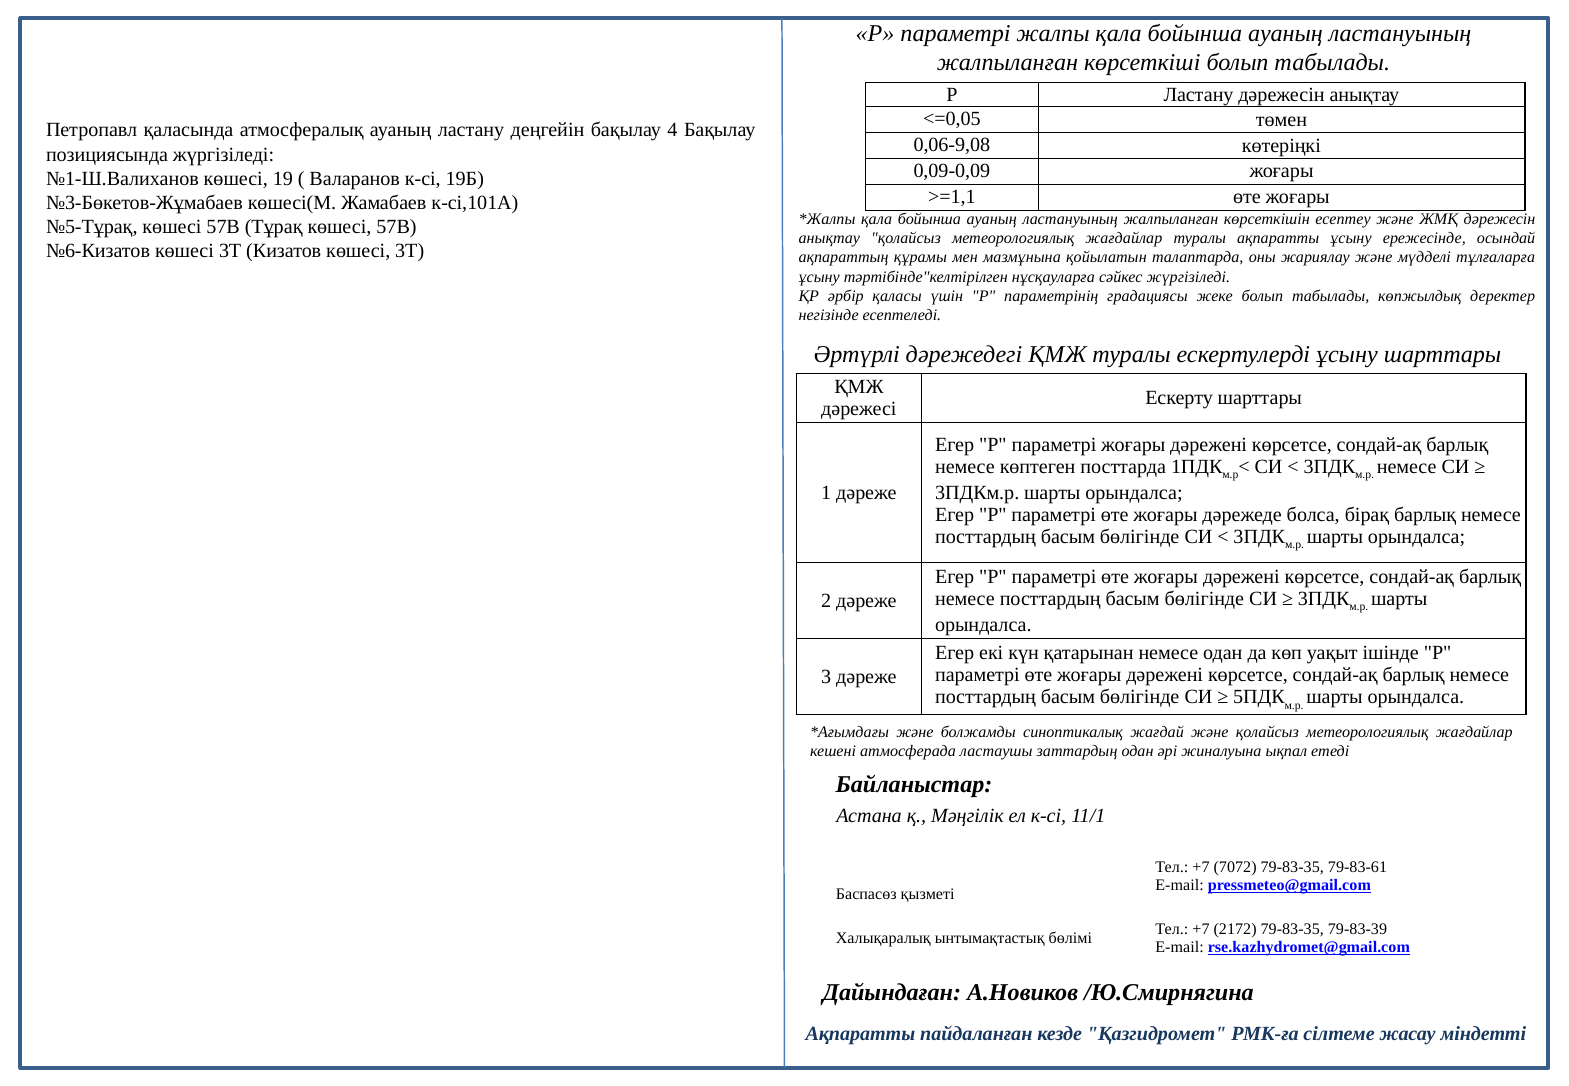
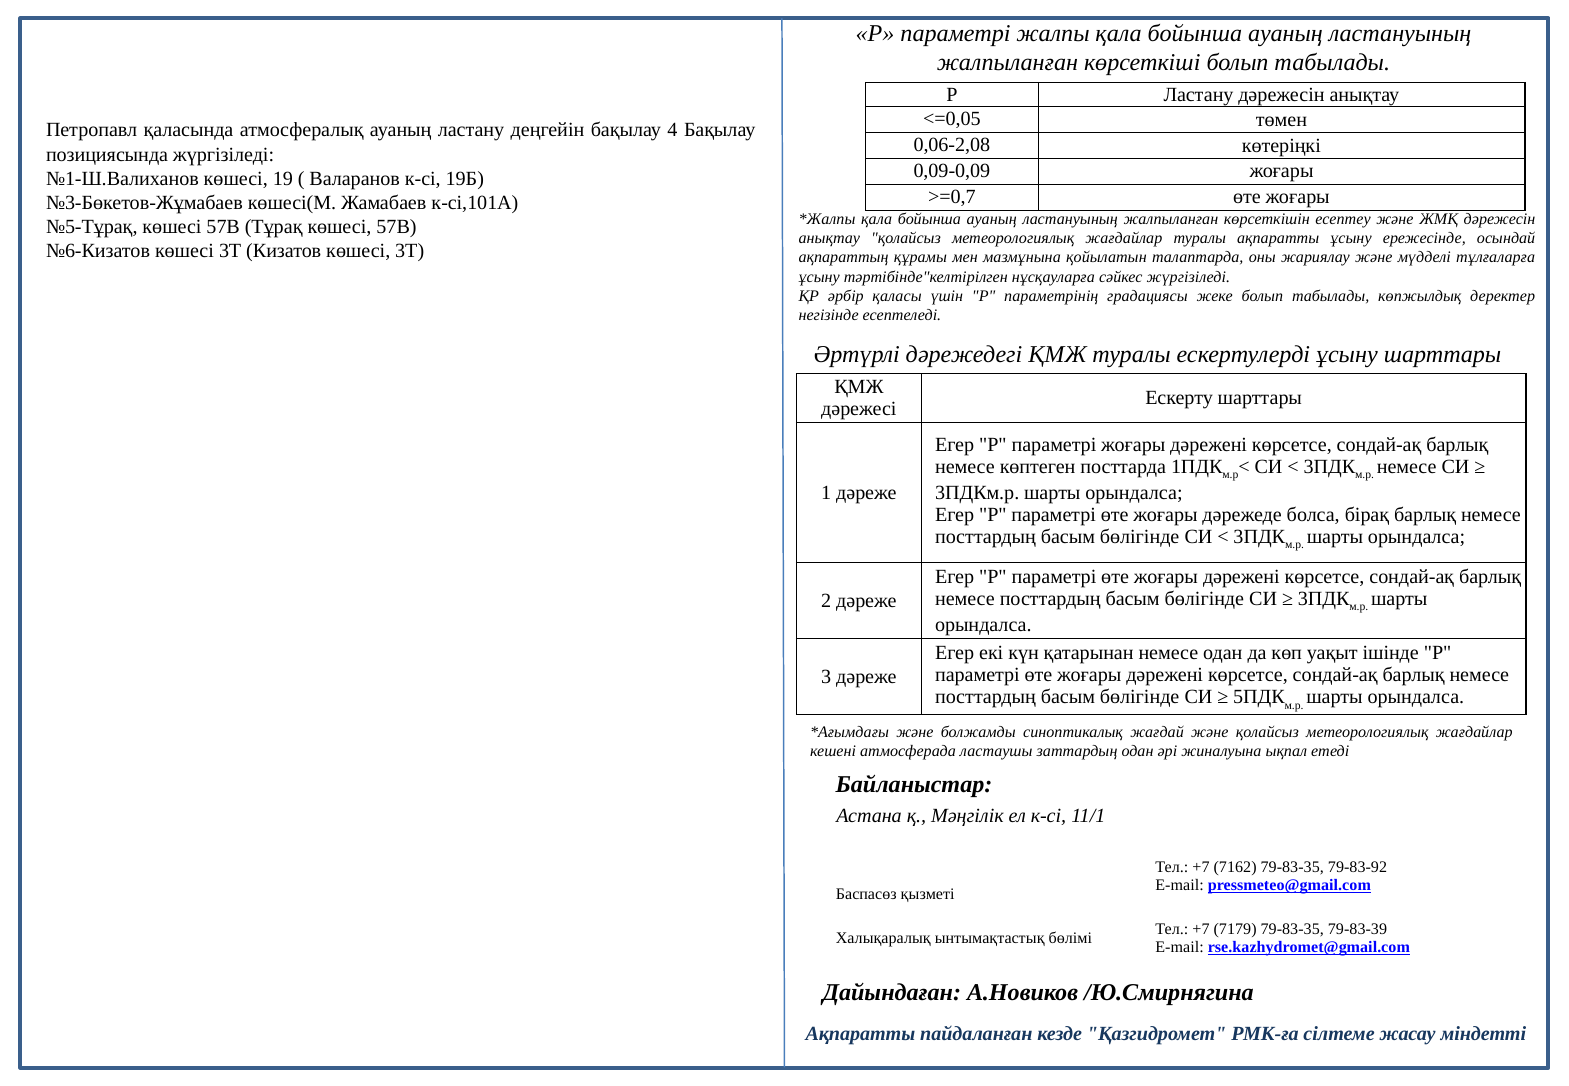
0,06-9,08: 0,06-9,08 -> 0,06-2,08
>=1,1: >=1,1 -> >=0,7
7072: 7072 -> 7162
79-83-61: 79-83-61 -> 79-83-92
2172: 2172 -> 7179
